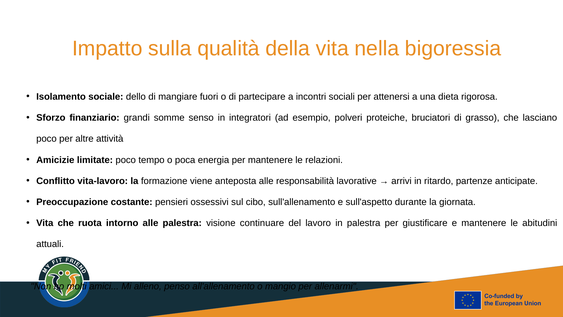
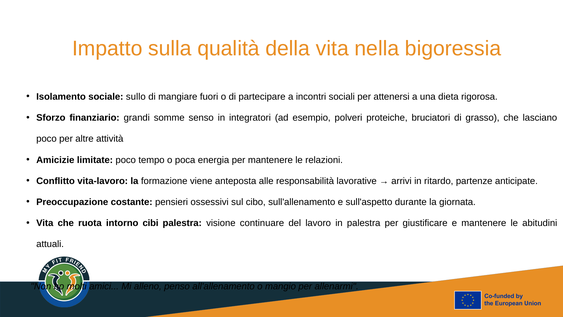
dello: dello -> sullo
intorno alle: alle -> cibi
